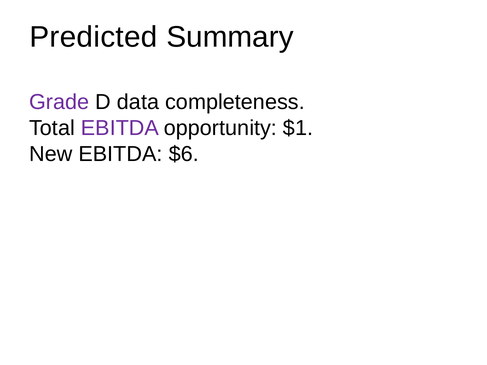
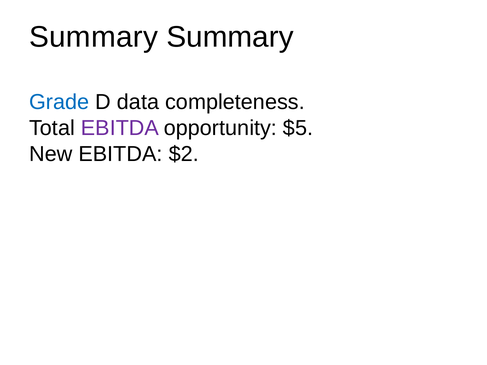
Predicted at (93, 37): Predicted -> Summary
Grade colour: purple -> blue
$1: $1 -> $5
$6: $6 -> $2
